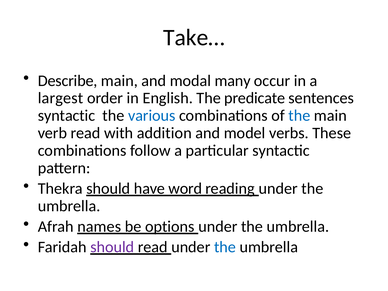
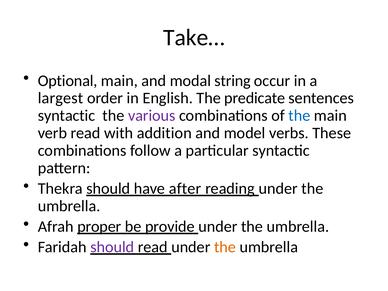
Describe: Describe -> Optional
many: many -> string
various colour: blue -> purple
word: word -> after
names: names -> proper
options: options -> provide
the at (225, 247) colour: blue -> orange
